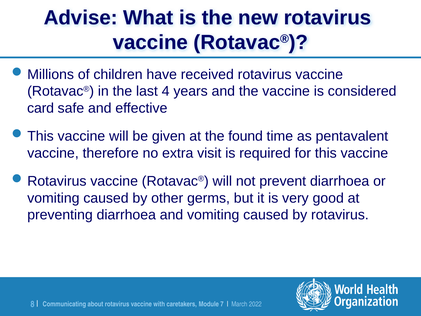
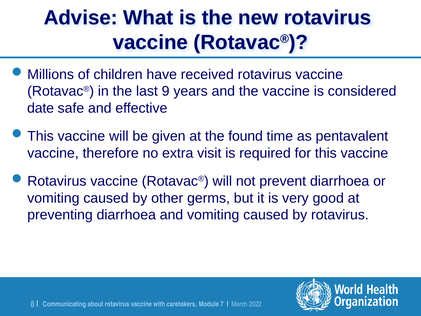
4: 4 -> 9
card: card -> date
